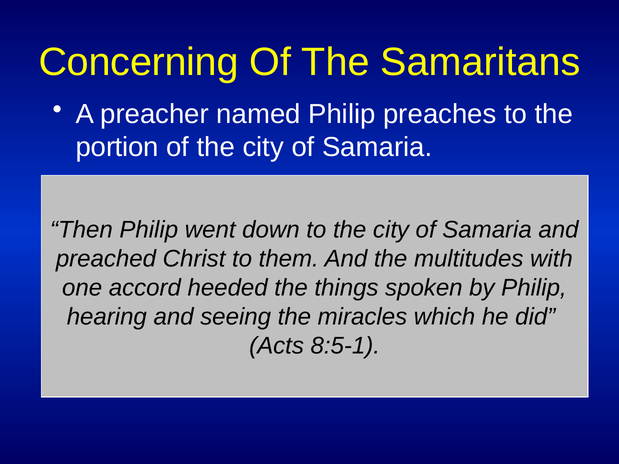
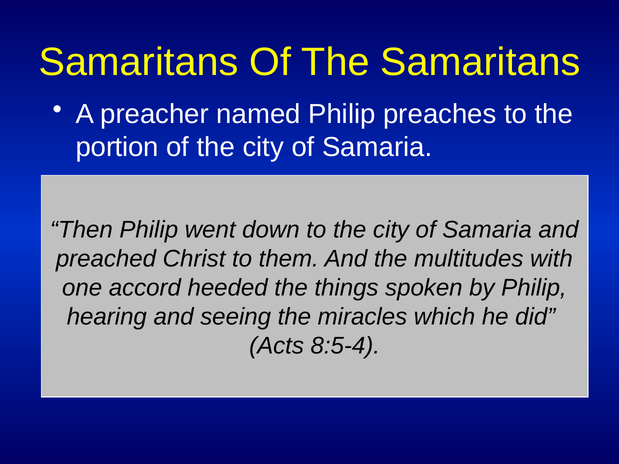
Concerning at (139, 62): Concerning -> Samaritans
8:5-1: 8:5-1 -> 8:5-4
